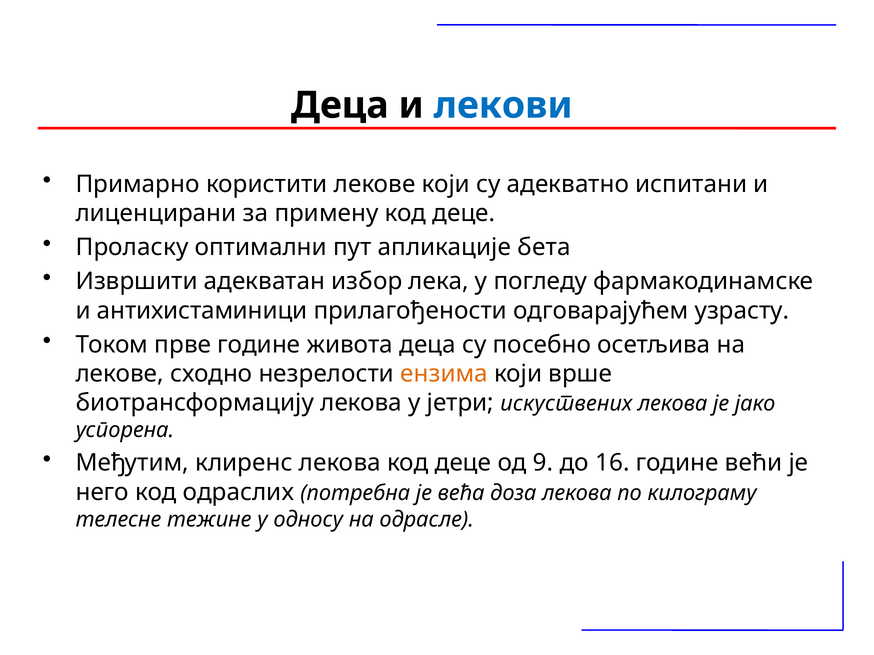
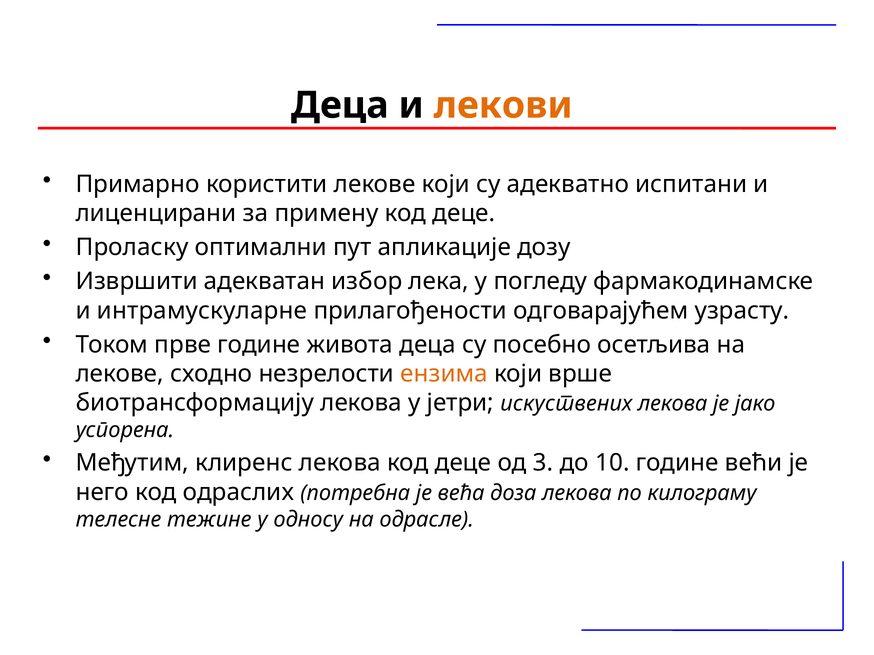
лекови colour: blue -> orange
бета: бета -> дозу
антихистаминици: антихистаминици -> интрамускуларне
9: 9 -> 3
16: 16 -> 10
